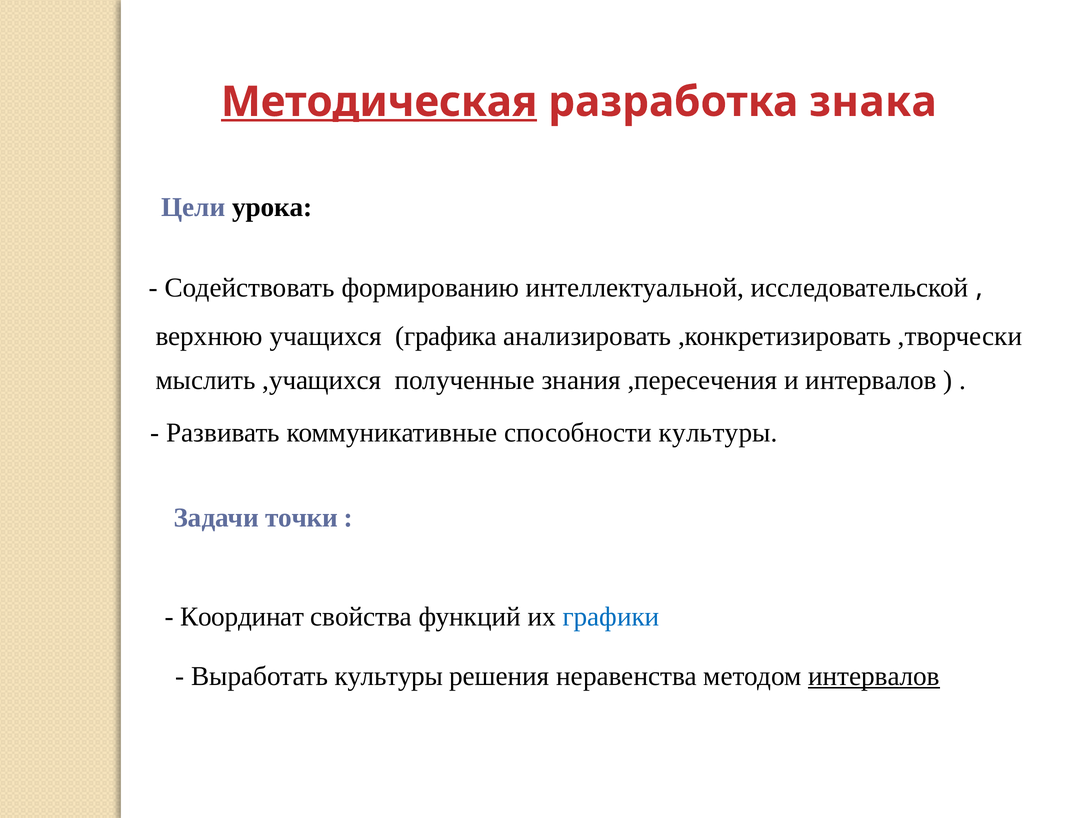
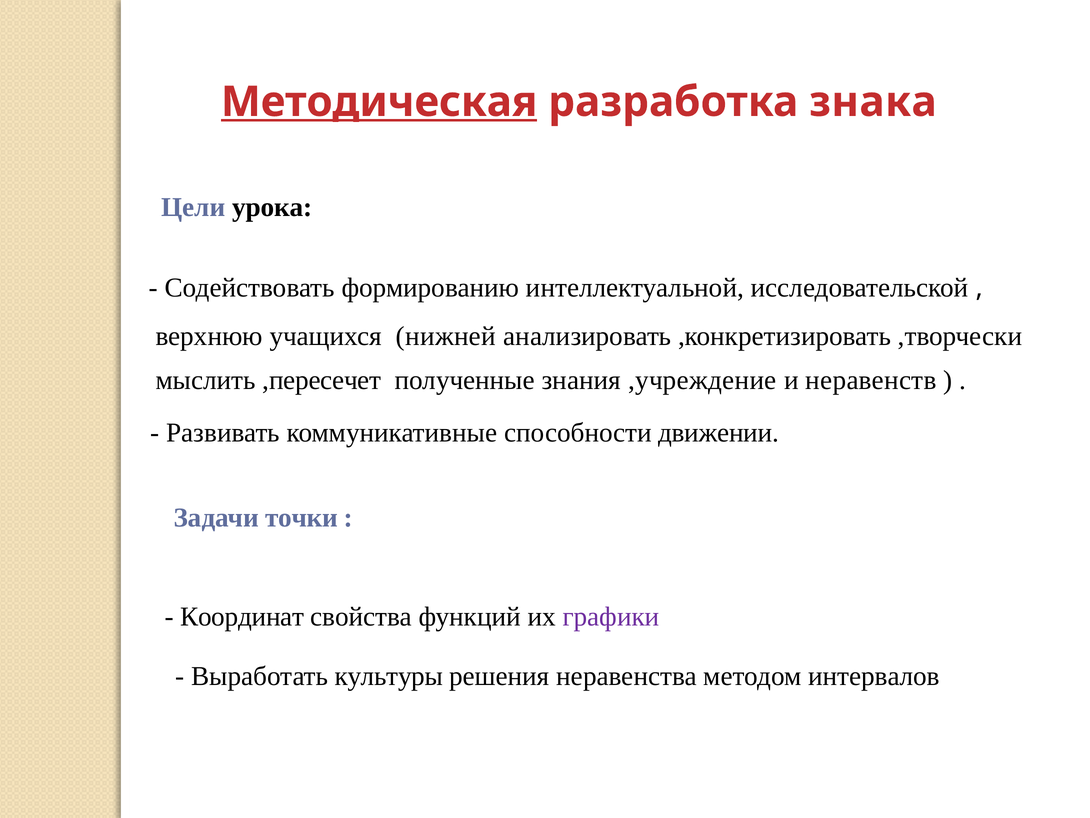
графика: графика -> нижней
,учащихся: ,учащихся -> ,пересечет
,пересечения: ,пересечения -> ,учреждение
и интервалов: интервалов -> неравенств
способности культуры: культуры -> движении
графики colour: blue -> purple
интервалов at (874, 676) underline: present -> none
